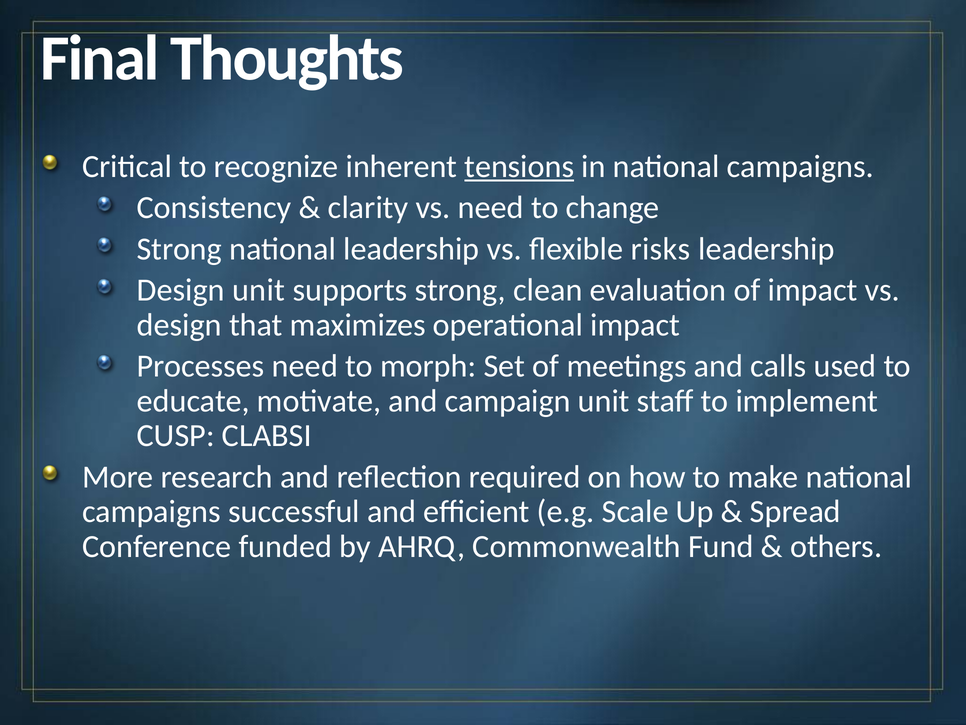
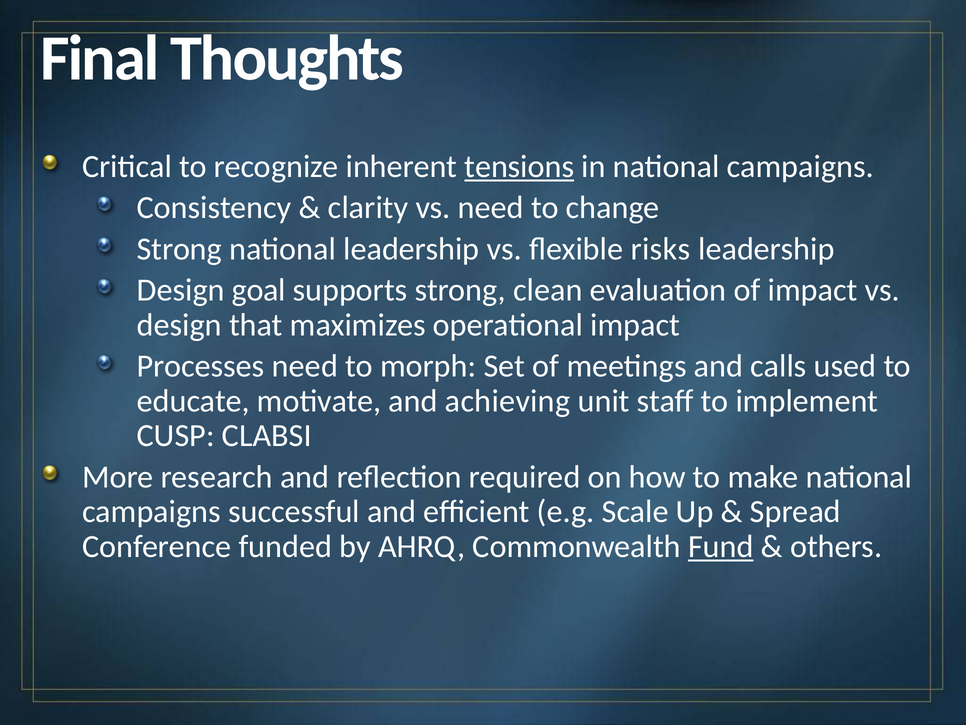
Design unit: unit -> goal
campaign: campaign -> achieving
Fund underline: none -> present
